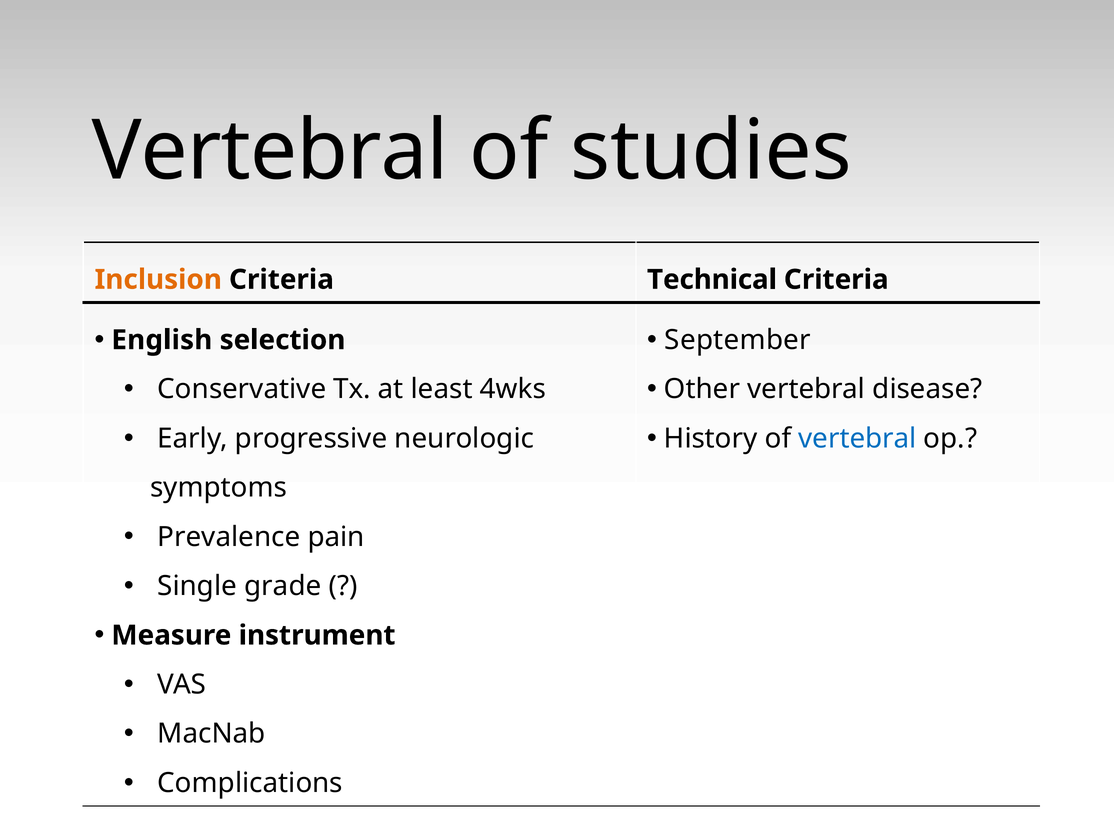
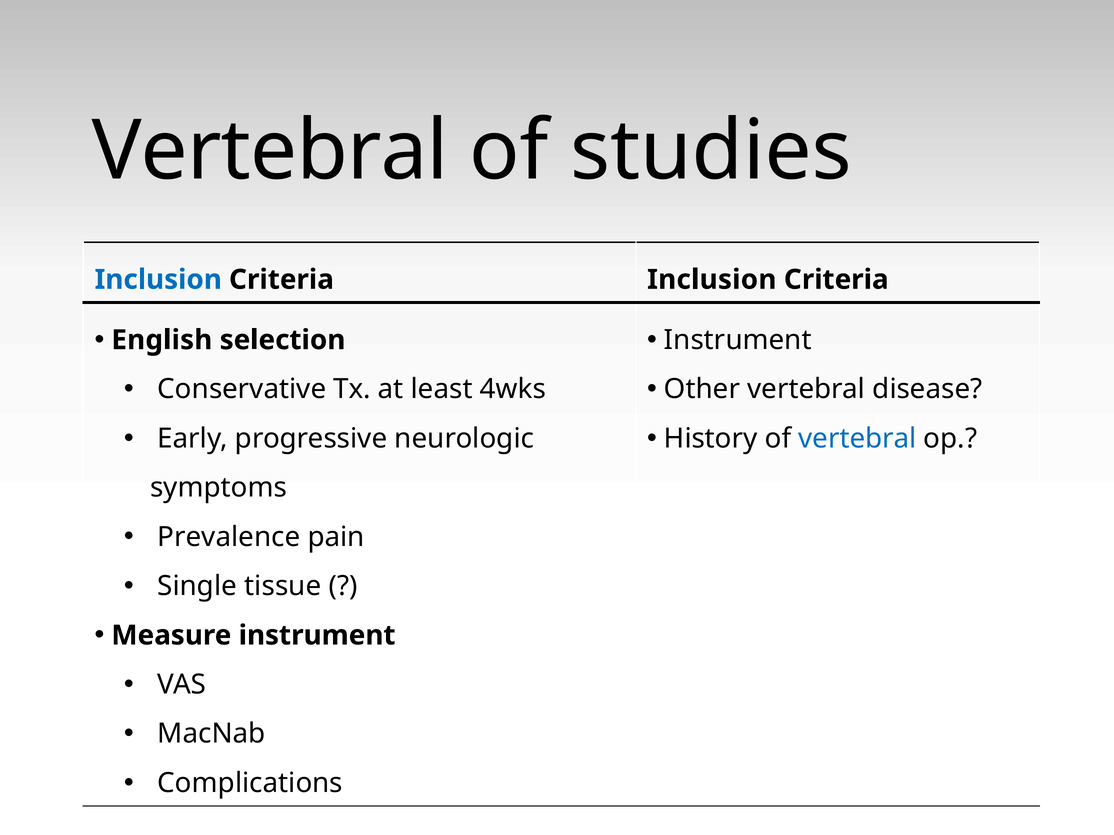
Inclusion at (158, 280) colour: orange -> blue
Criteria Technical: Technical -> Inclusion
September at (738, 340): September -> Instrument
grade: grade -> tissue
